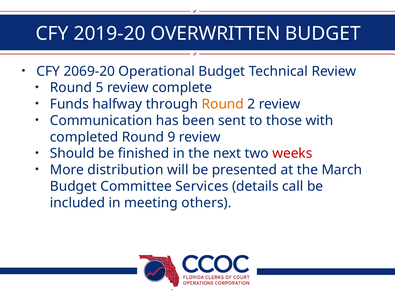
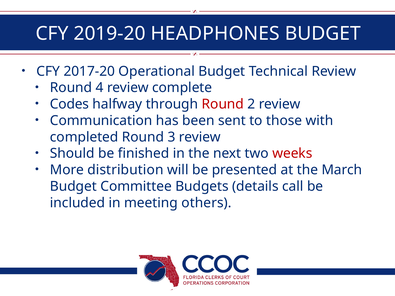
OVERWRITTEN: OVERWRITTEN -> HEADPHONES
2069-20: 2069-20 -> 2017-20
5: 5 -> 4
Funds: Funds -> Codes
Round at (223, 104) colour: orange -> red
9: 9 -> 3
Services: Services -> Budgets
